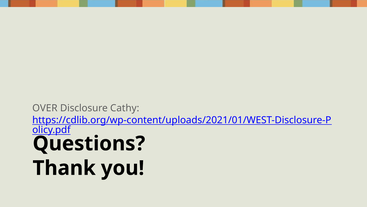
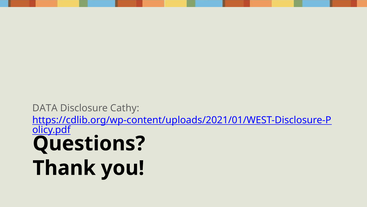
OVER: OVER -> DATA
